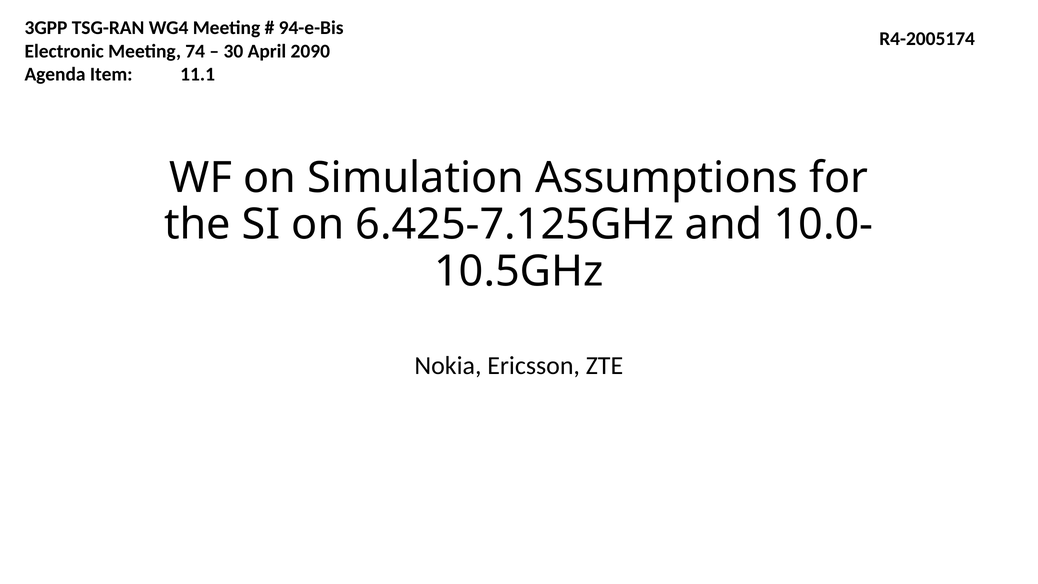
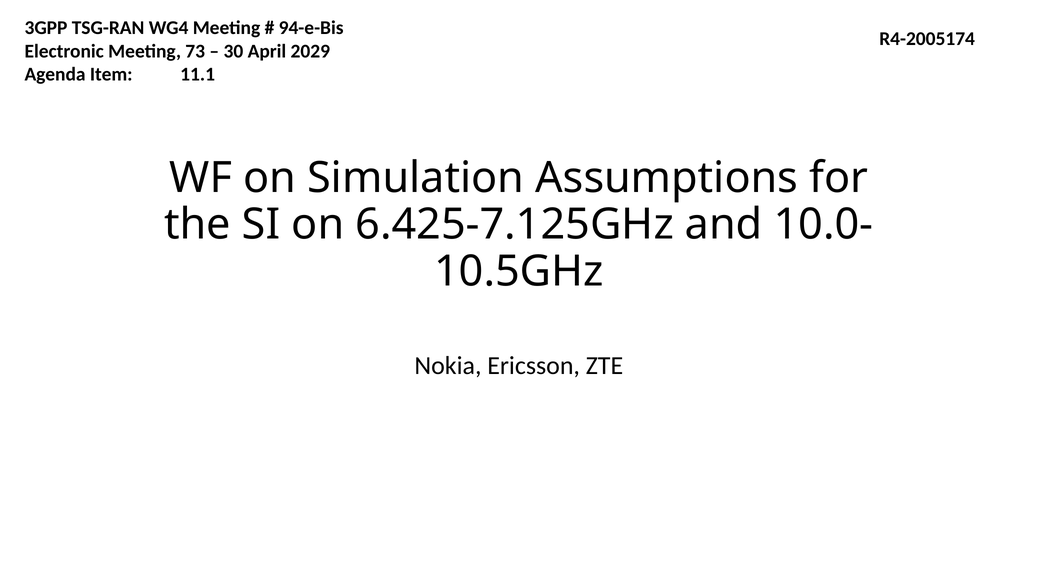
74: 74 -> 73
2090: 2090 -> 2029
